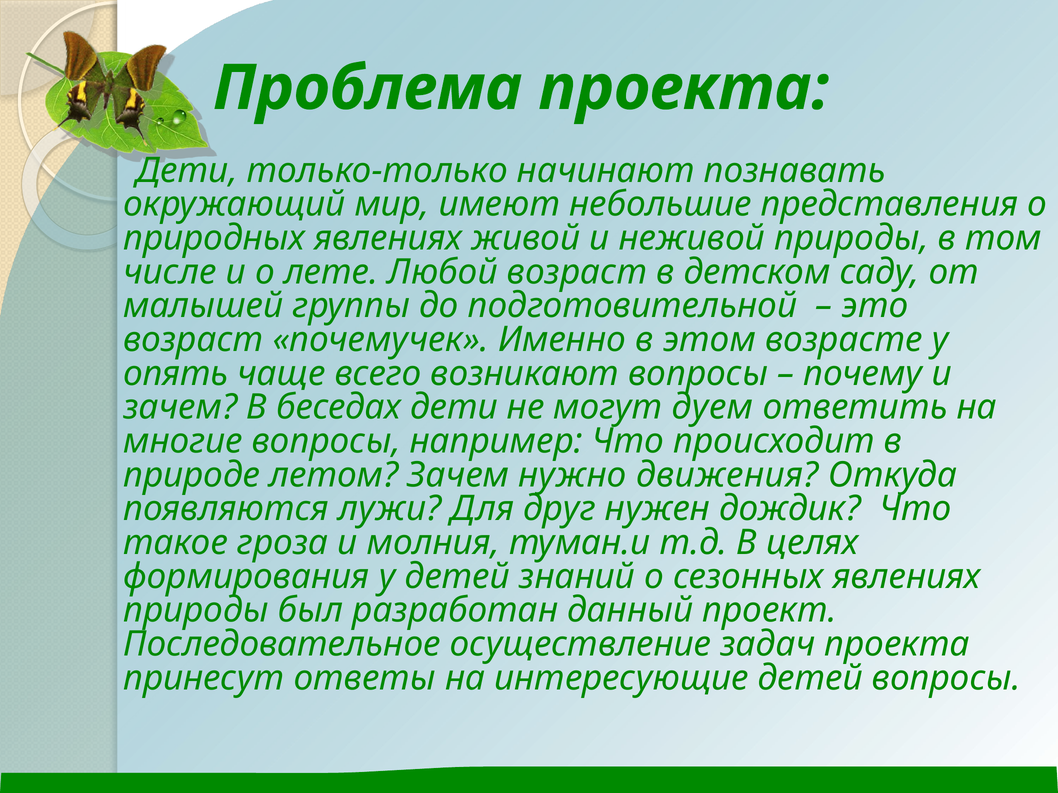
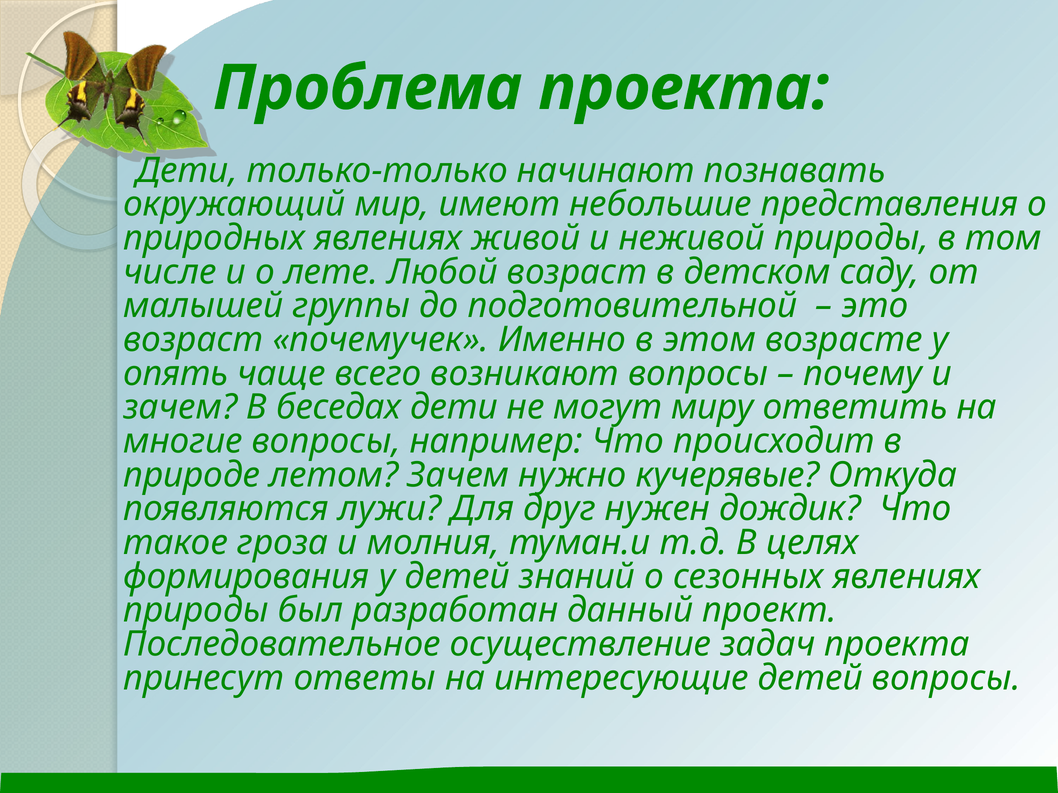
дуем: дуем -> миру
движения: движения -> кучерявые
